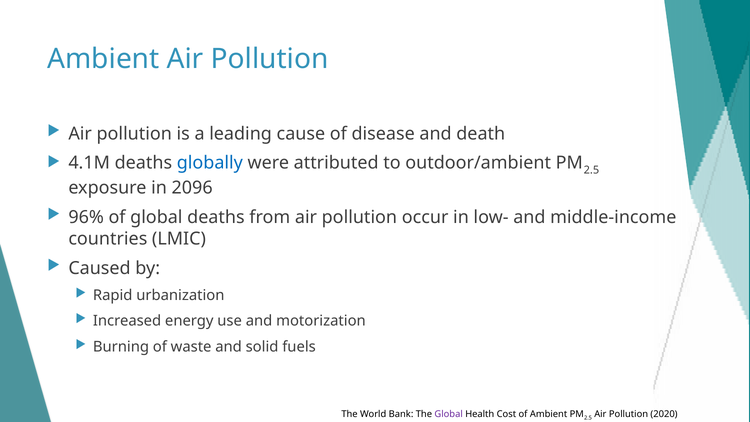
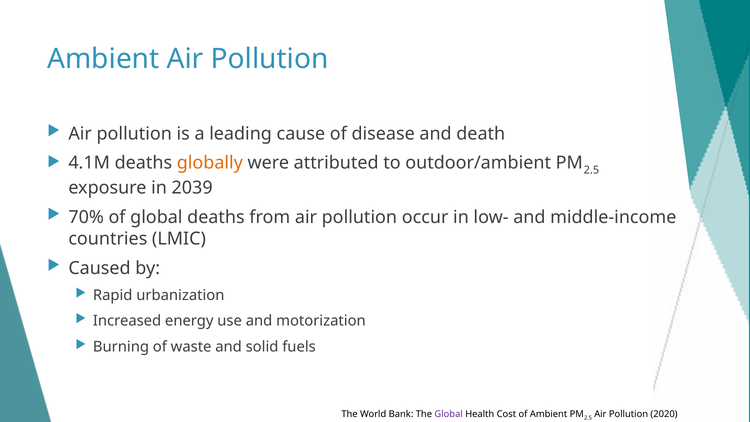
globally colour: blue -> orange
2096: 2096 -> 2039
96%: 96% -> 70%
